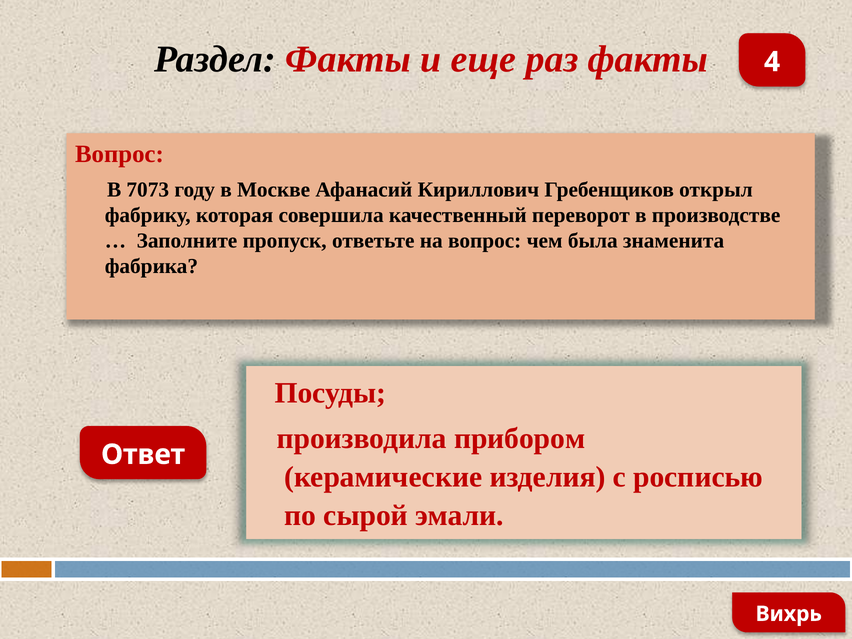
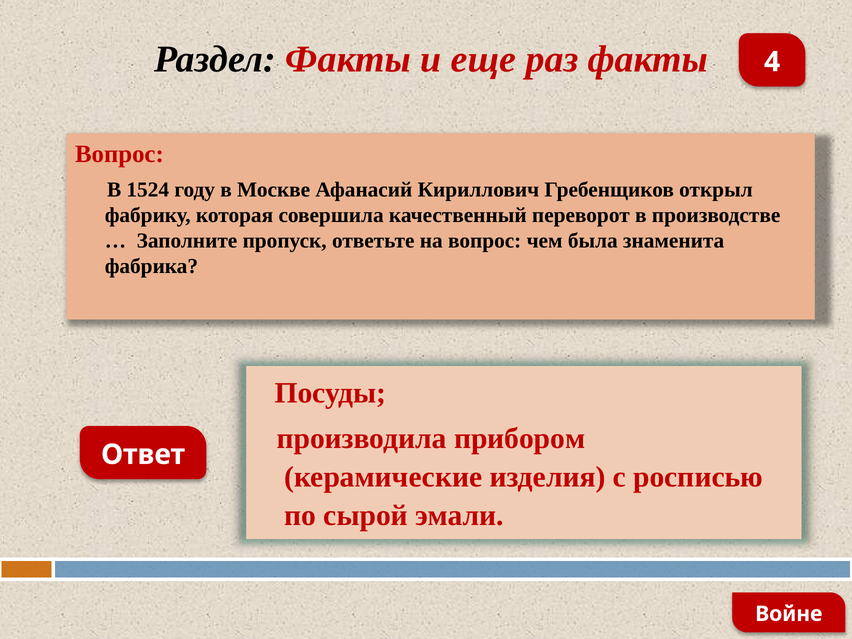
7073: 7073 -> 1524
Вихрь: Вихрь -> Войне
